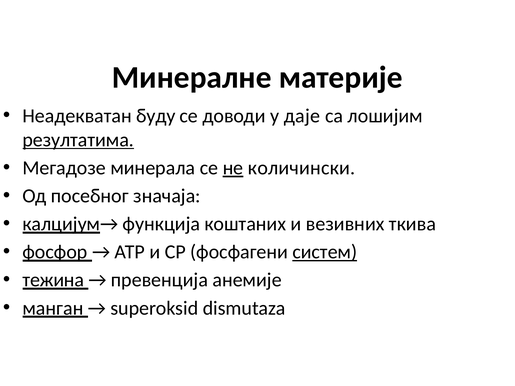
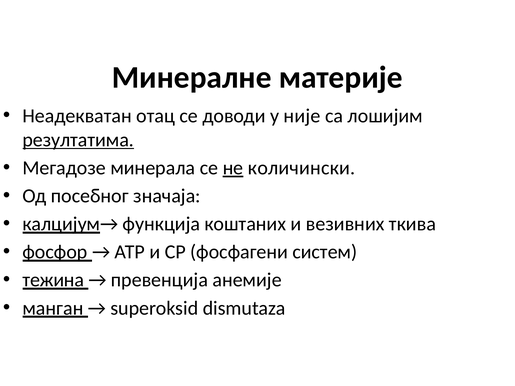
буду: буду -> отац
даје: даје -> није
систем underline: present -> none
